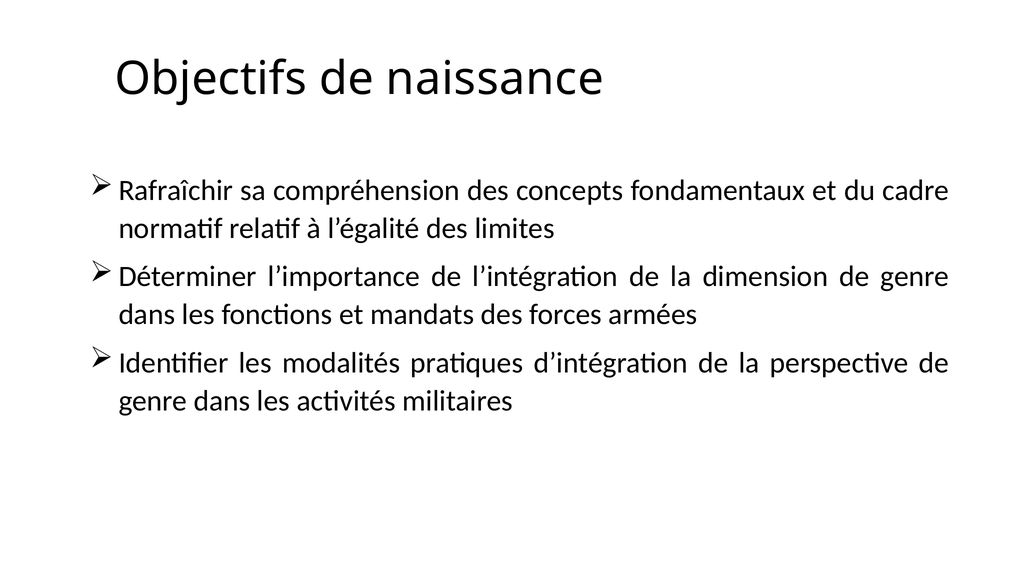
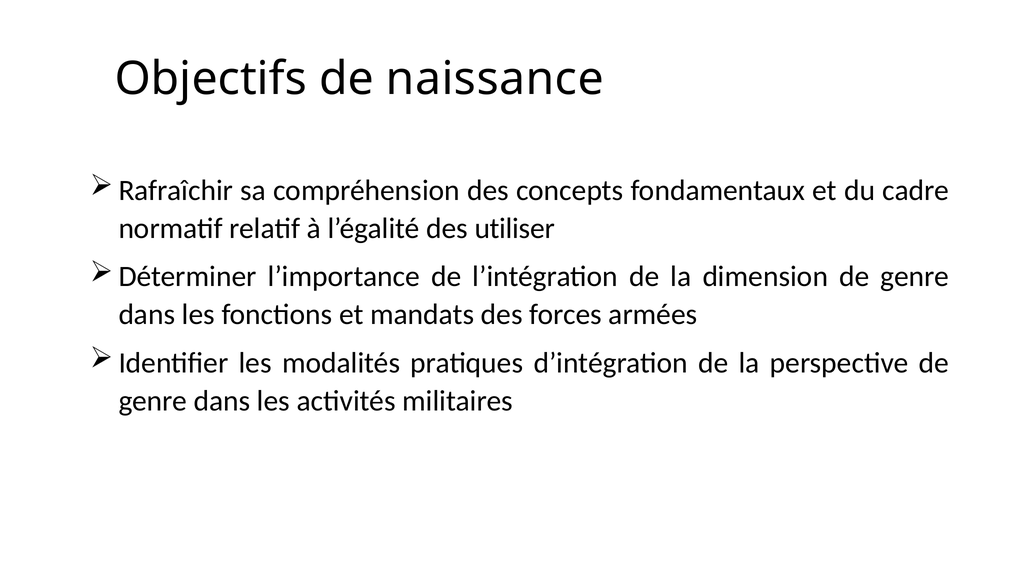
limites: limites -> utiliser
